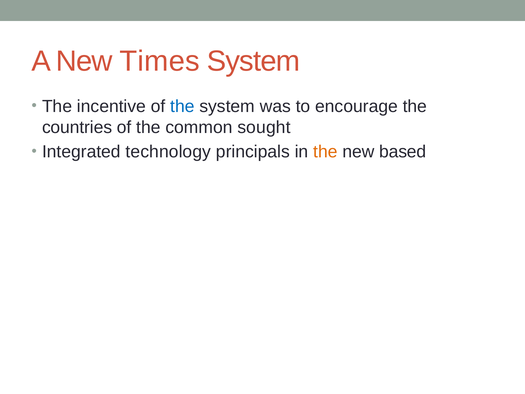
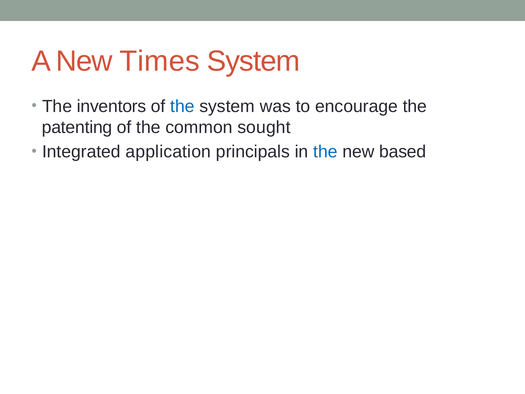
incentive: incentive -> inventors
countries: countries -> patenting
technology: technology -> application
the at (325, 152) colour: orange -> blue
